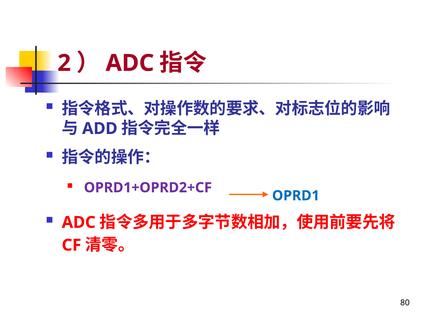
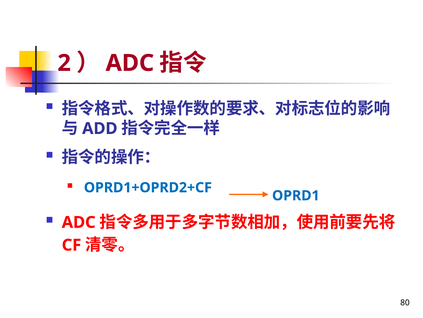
OPRD1+OPRD2+CF colour: purple -> blue
